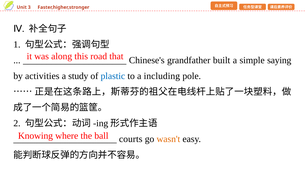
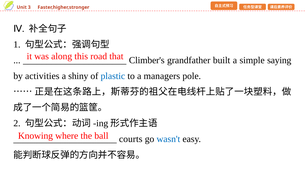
Chinese's: Chinese's -> Climber's
study: study -> shiny
including: including -> managers
wasn't colour: orange -> blue
